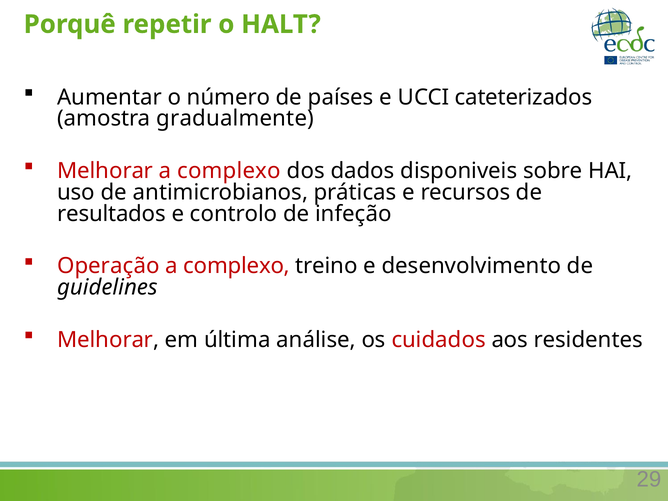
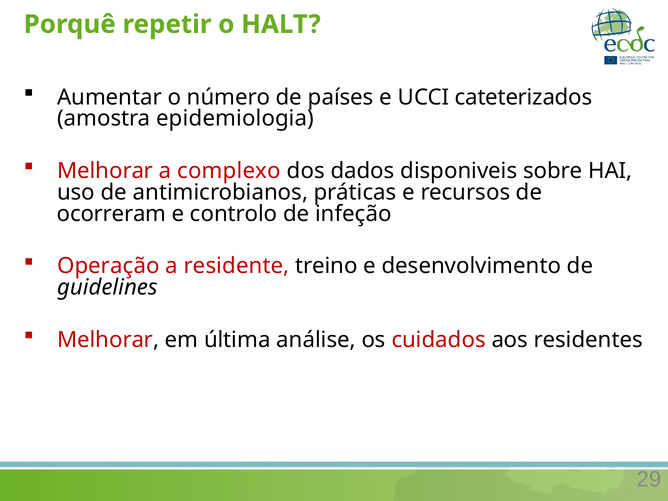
gradualmente: gradualmente -> epidemiologia
resultados: resultados -> ocorreram
complexo at (237, 266): complexo -> residente
